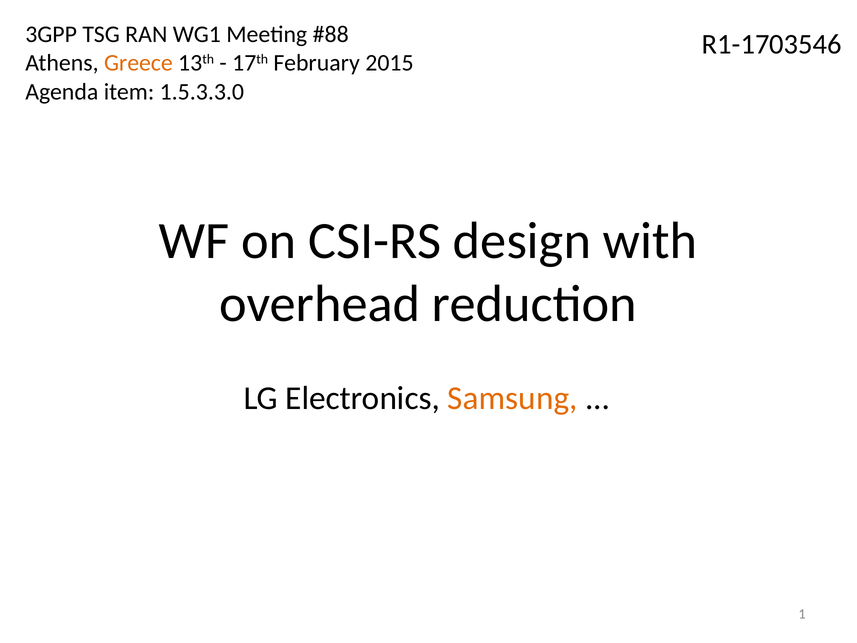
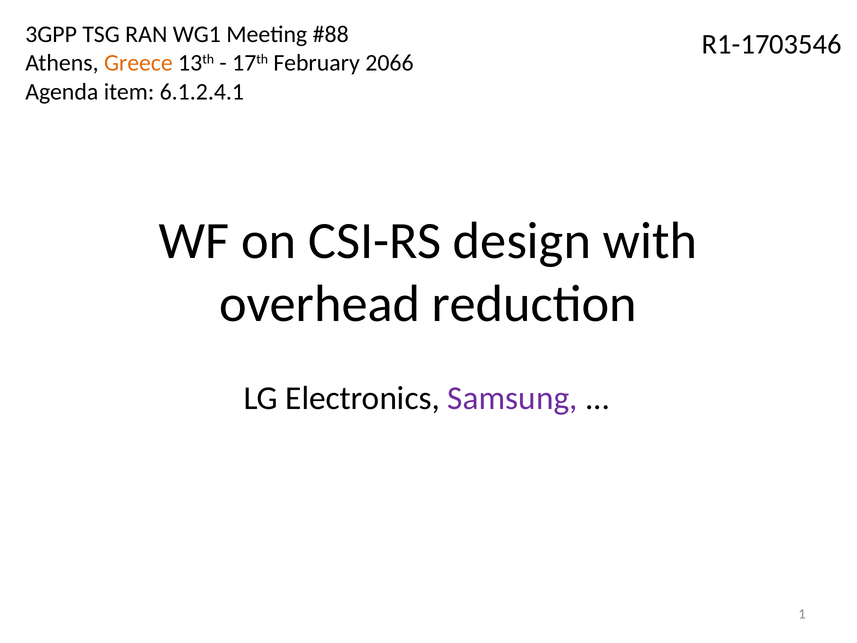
2015: 2015 -> 2066
1.5.3.3.0: 1.5.3.3.0 -> 6.1.2.4.1
Samsung colour: orange -> purple
